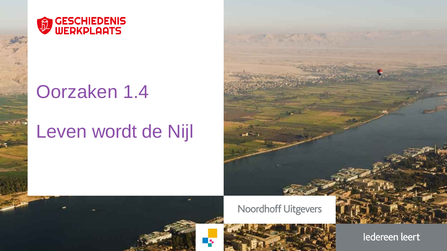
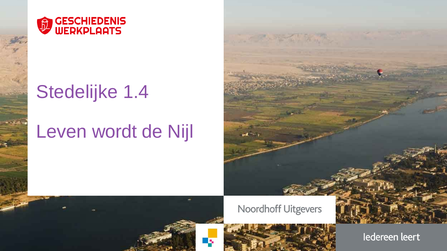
Oorzaken: Oorzaken -> Stedelijke
